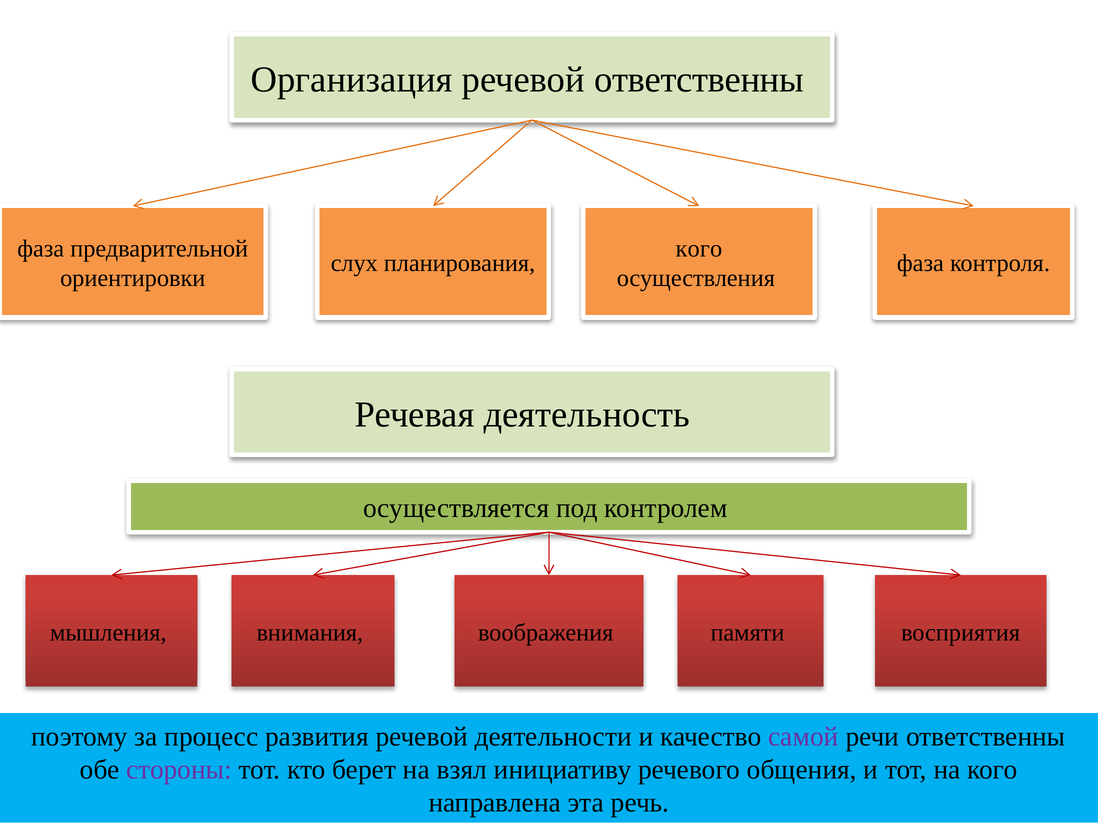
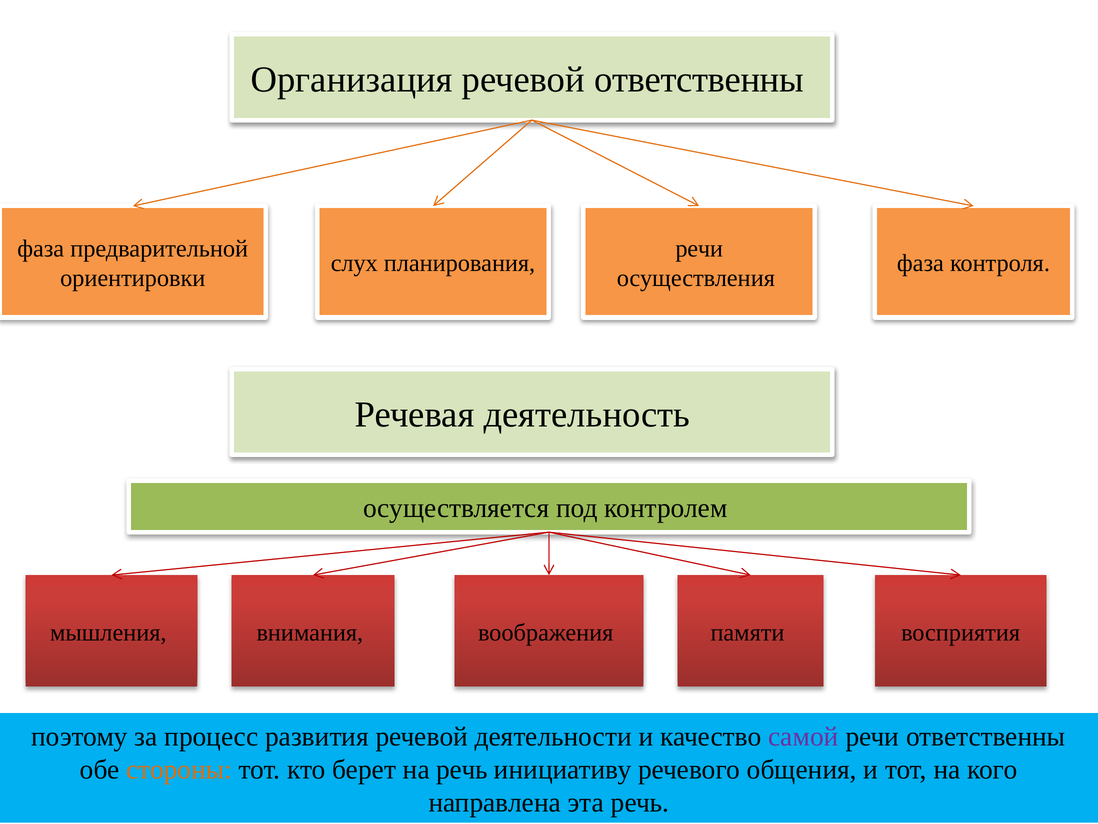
кого at (699, 249): кого -> речи
стороны colour: purple -> orange
на взял: взял -> речь
